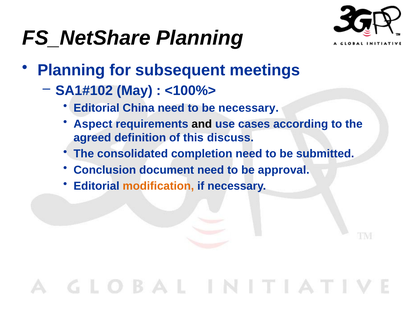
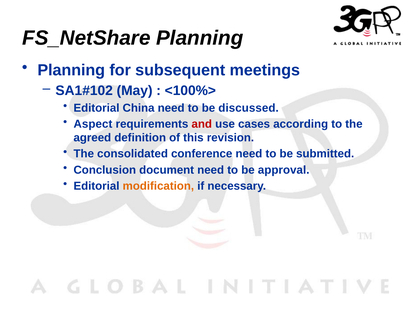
be necessary: necessary -> discussed
and colour: black -> red
discuss: discuss -> revision
completion: completion -> conference
